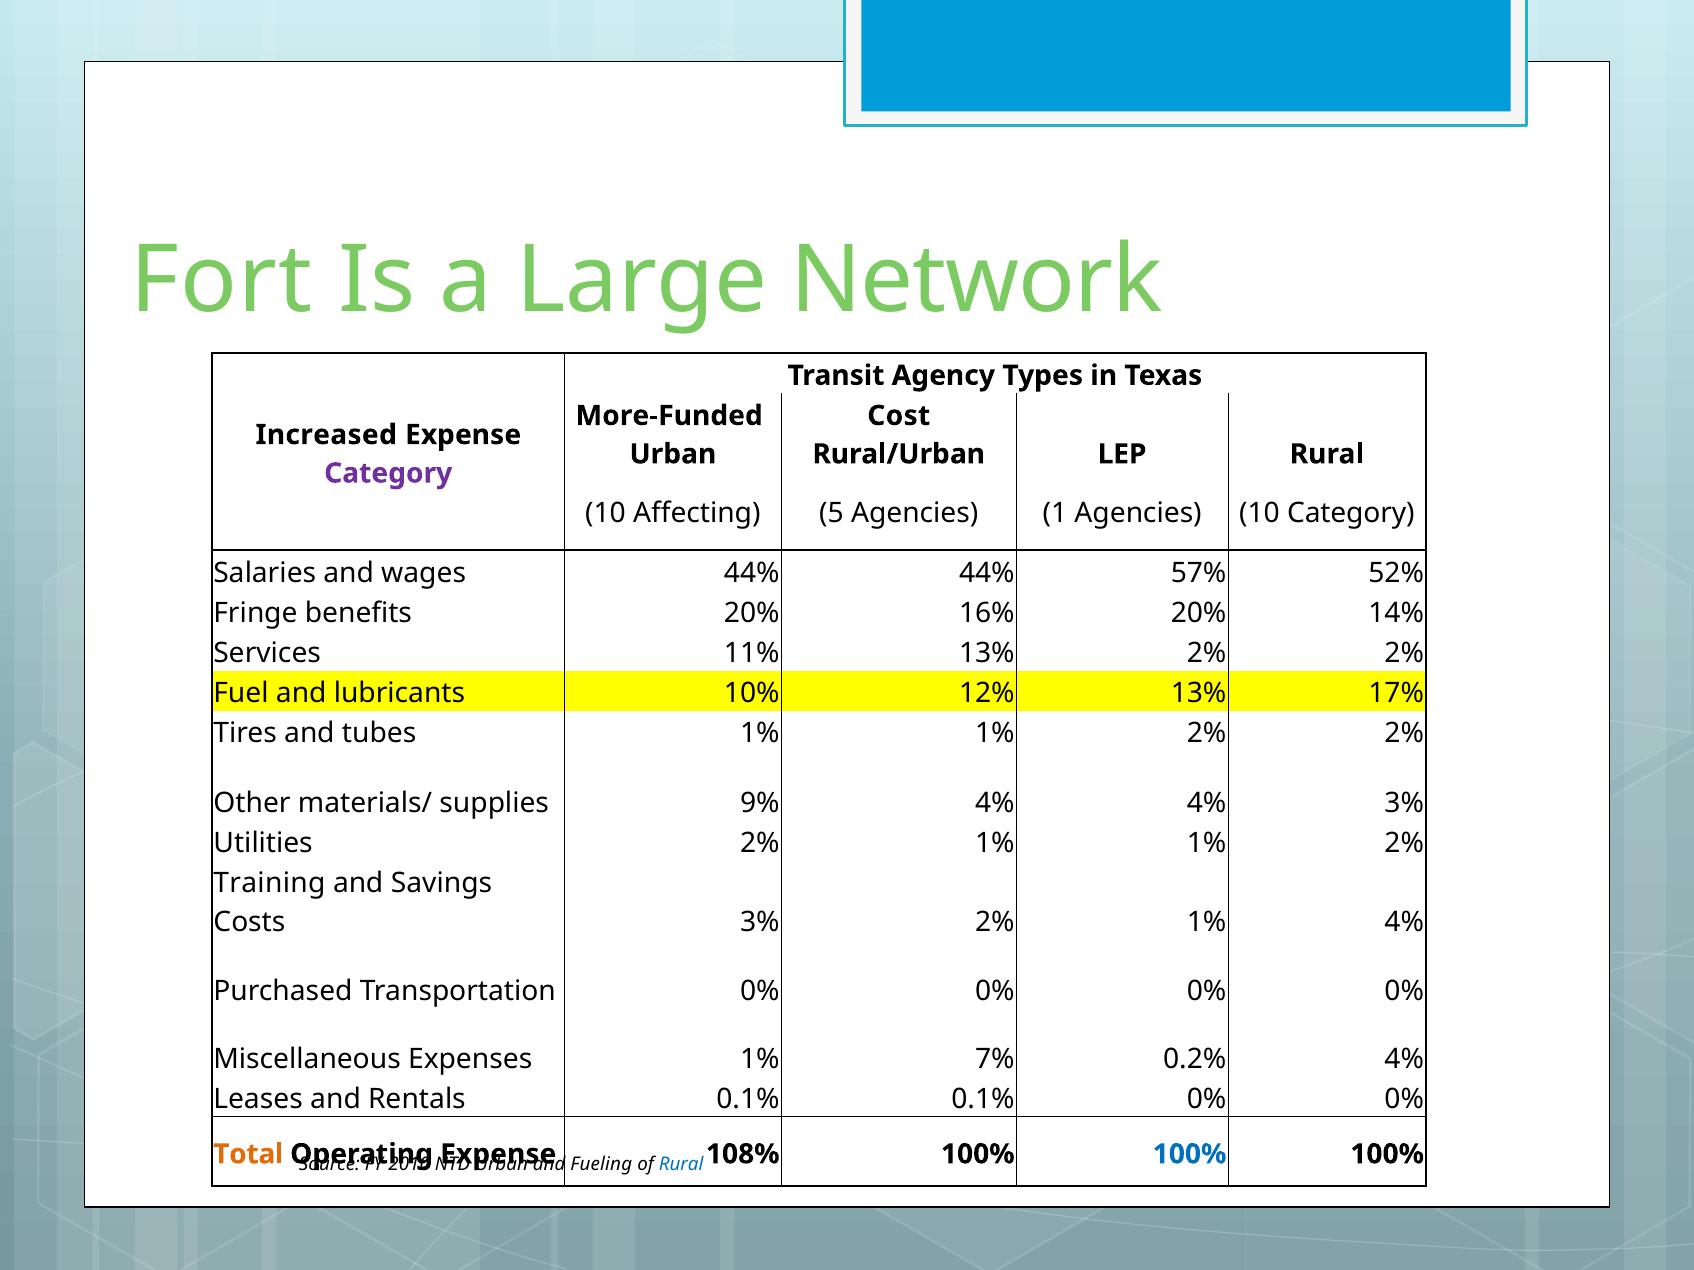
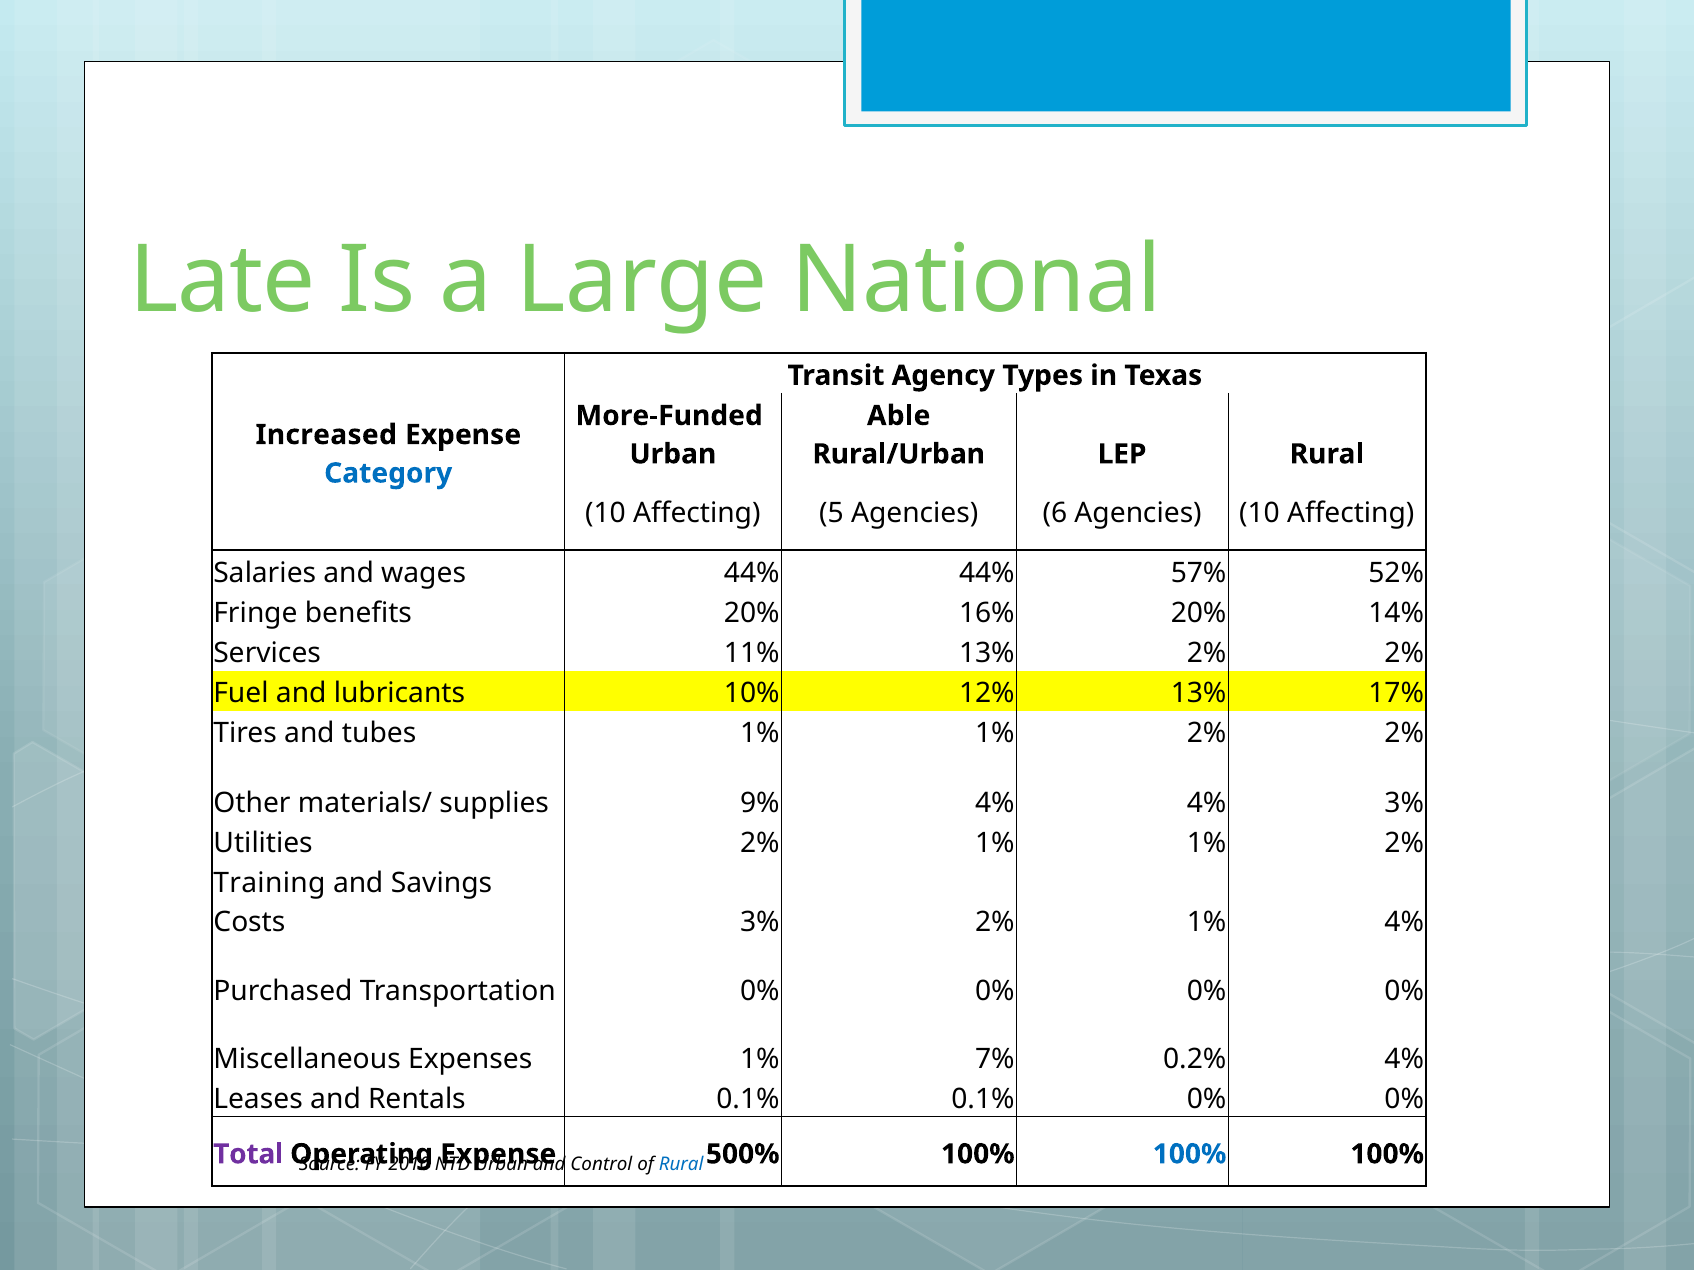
Fort: Fort -> Late
Network: Network -> National
Cost: Cost -> Able
Category at (388, 473) colour: purple -> blue
1: 1 -> 6
Agencies 10 Category: Category -> Affecting
Total colour: orange -> purple
108%: 108% -> 500%
Fueling: Fueling -> Control
